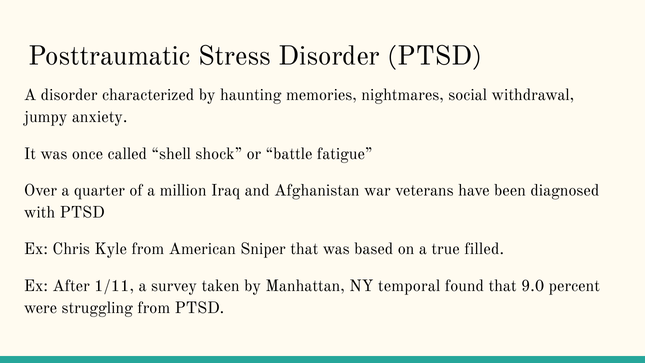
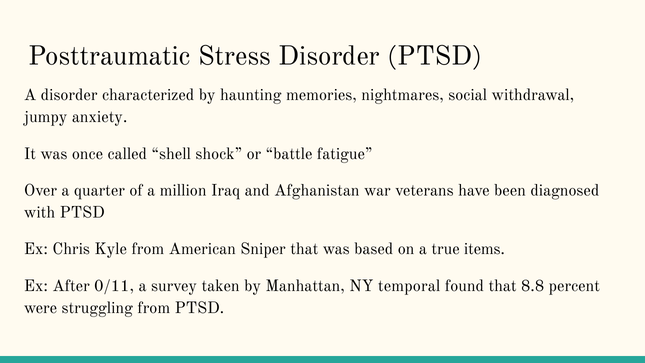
filled: filled -> items
1/11: 1/11 -> 0/11
9.0: 9.0 -> 8.8
